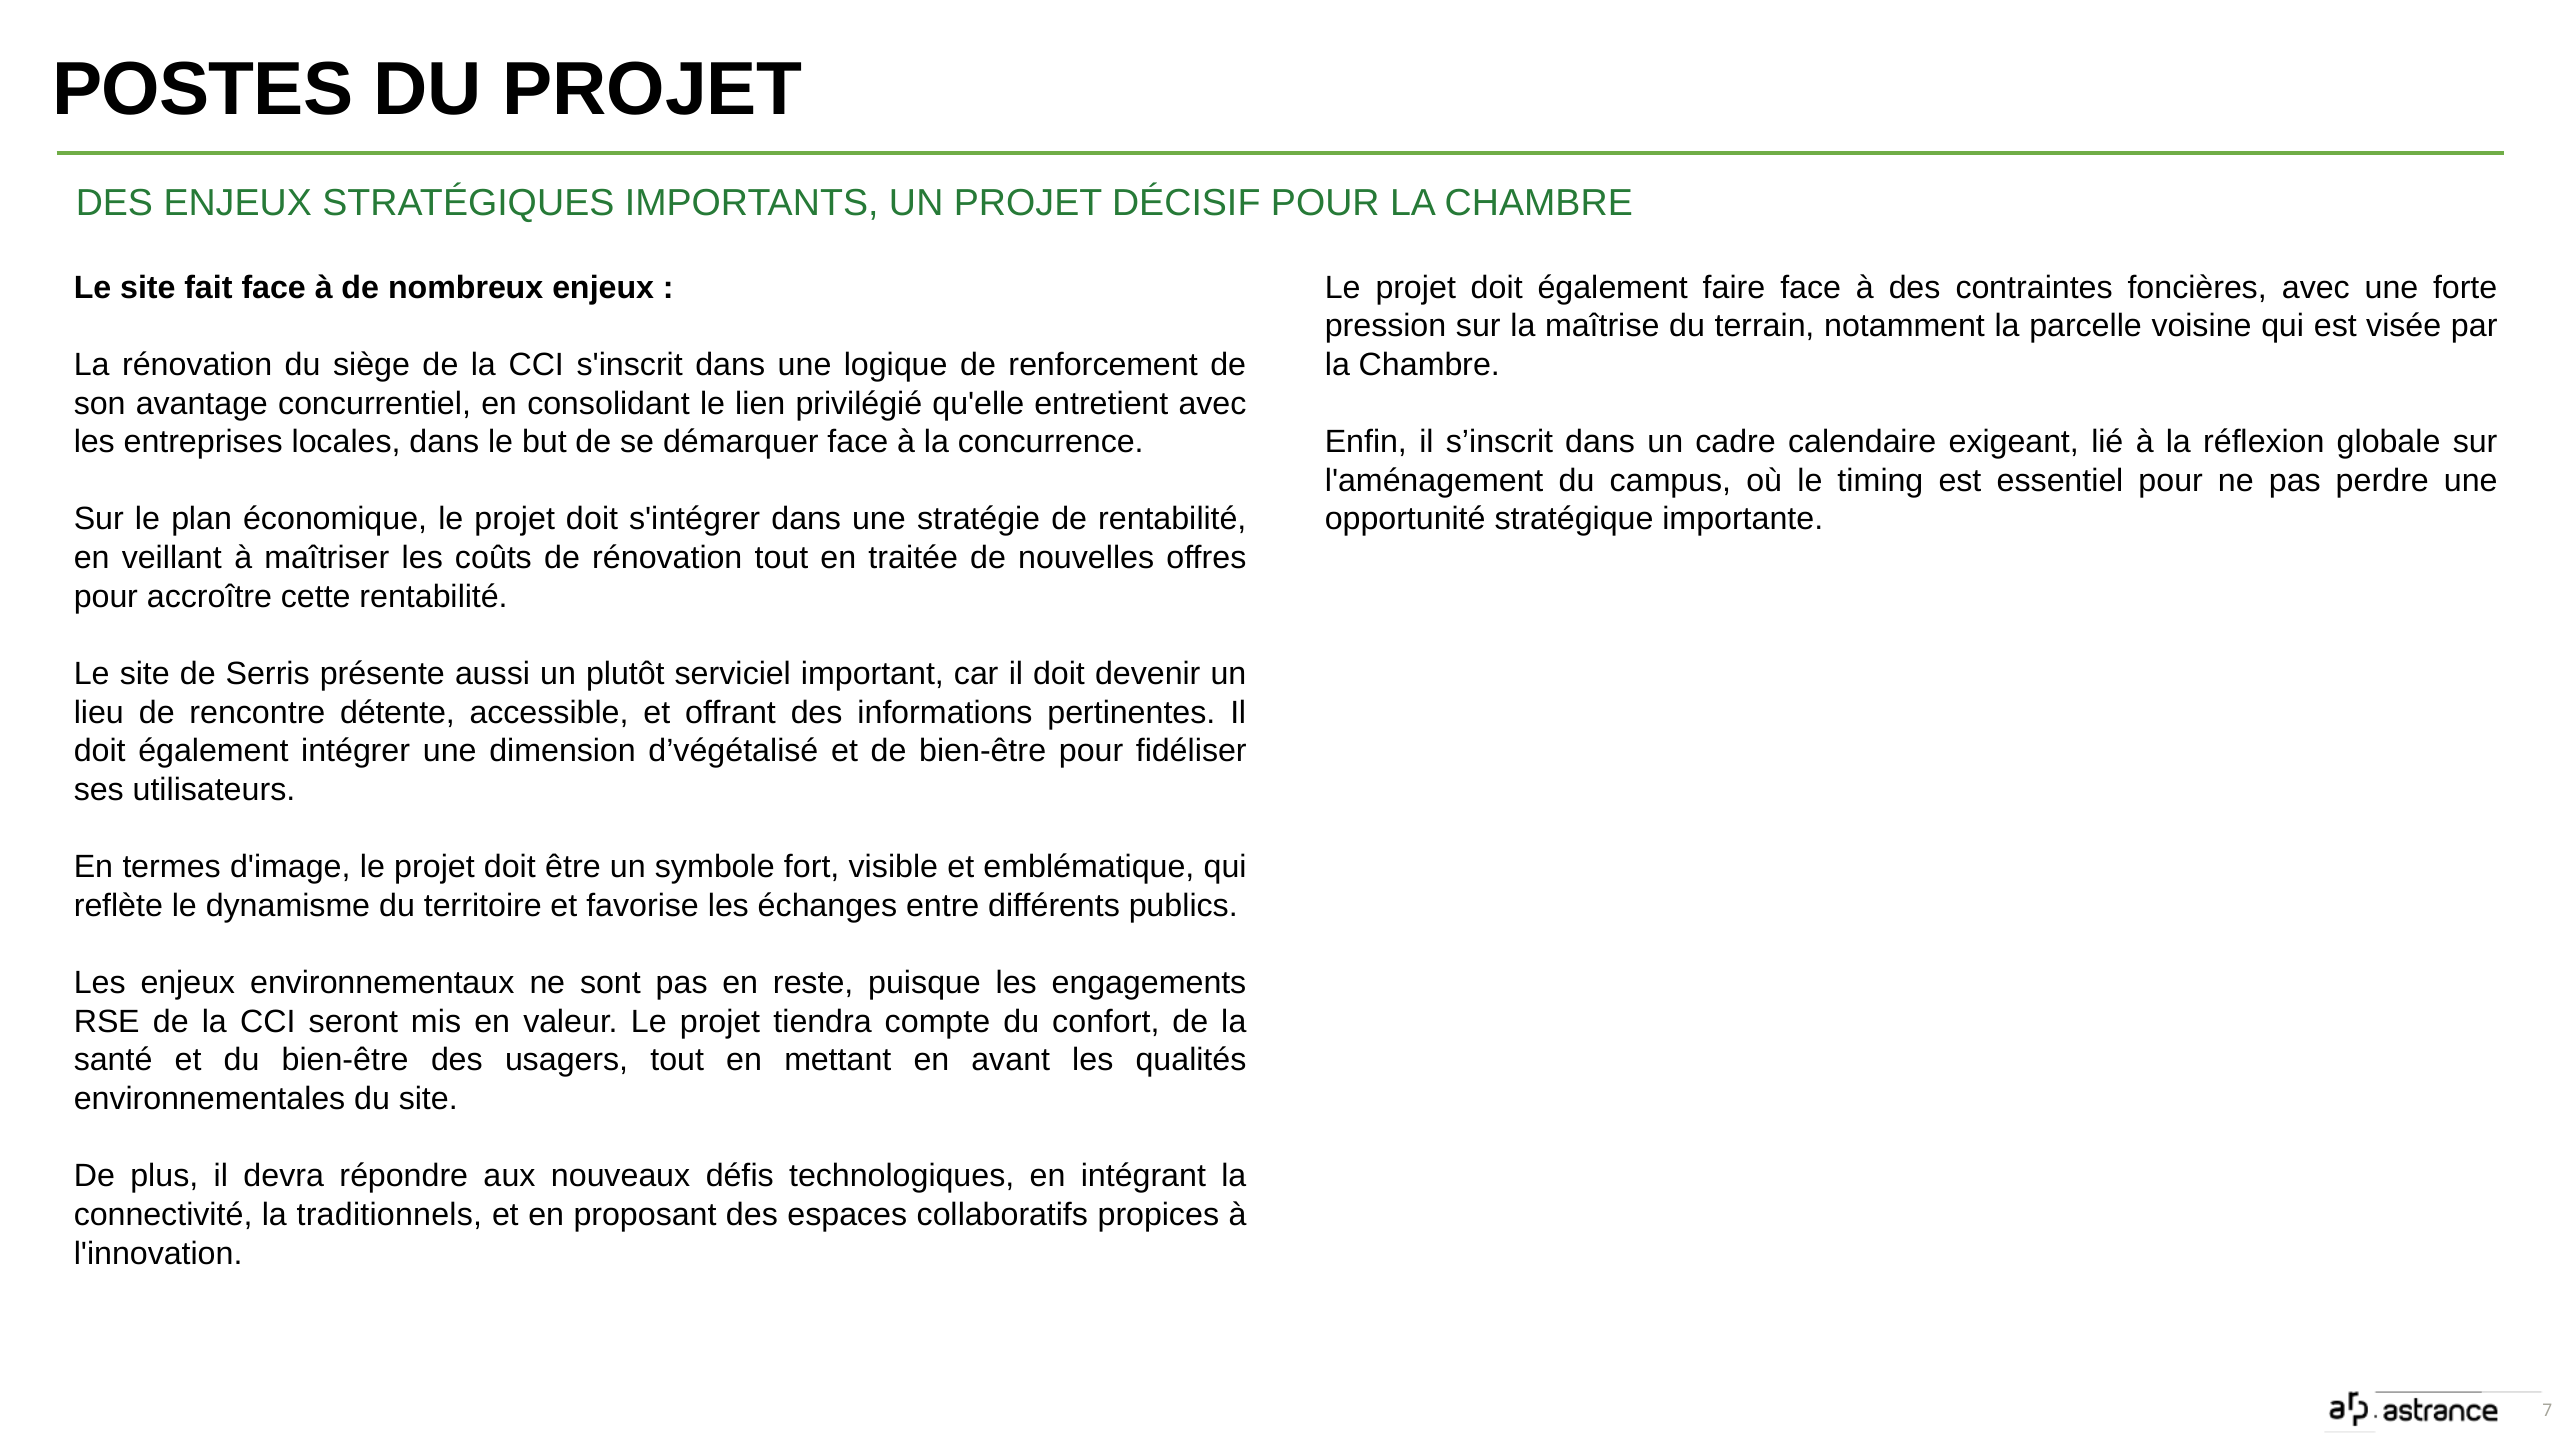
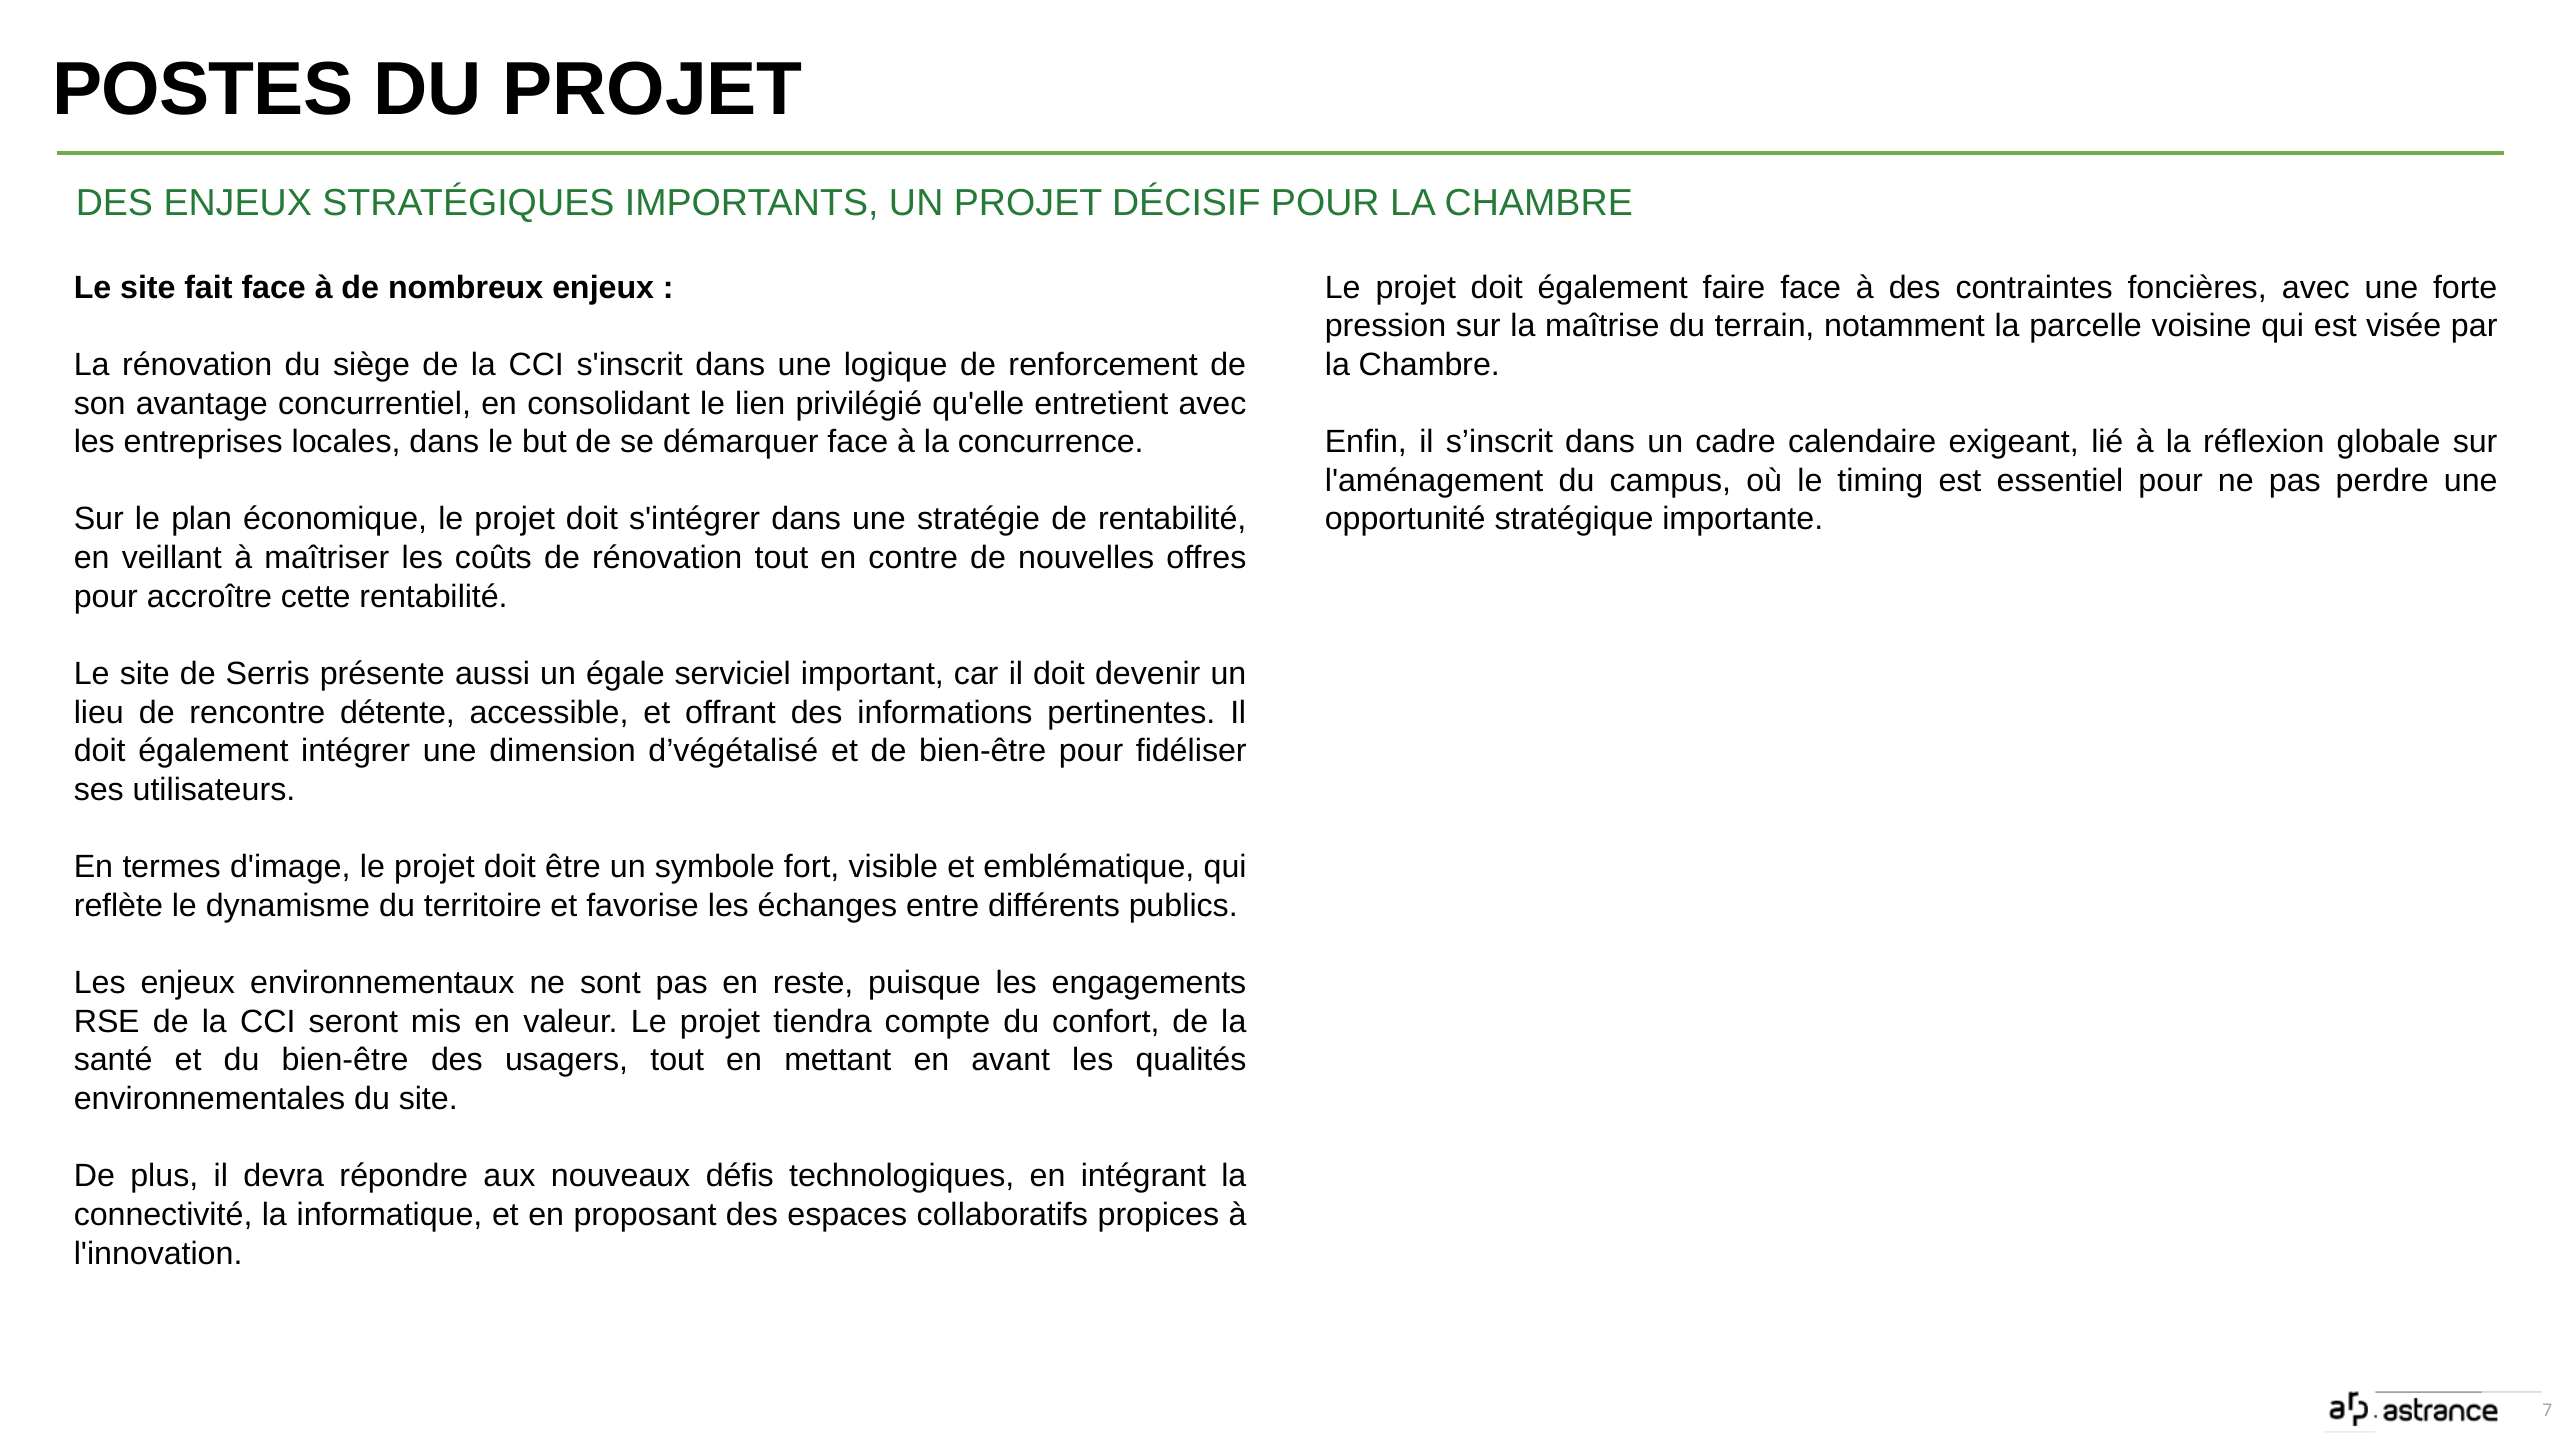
traitée: traitée -> contre
plutôt: plutôt -> égale
traditionnels: traditionnels -> informatique
